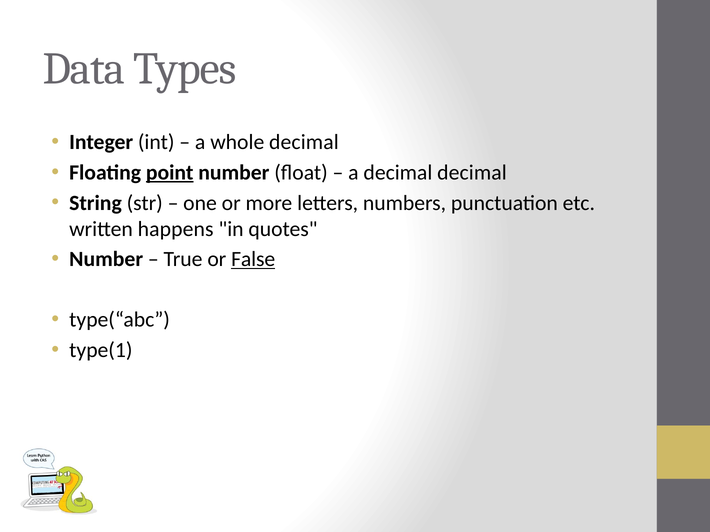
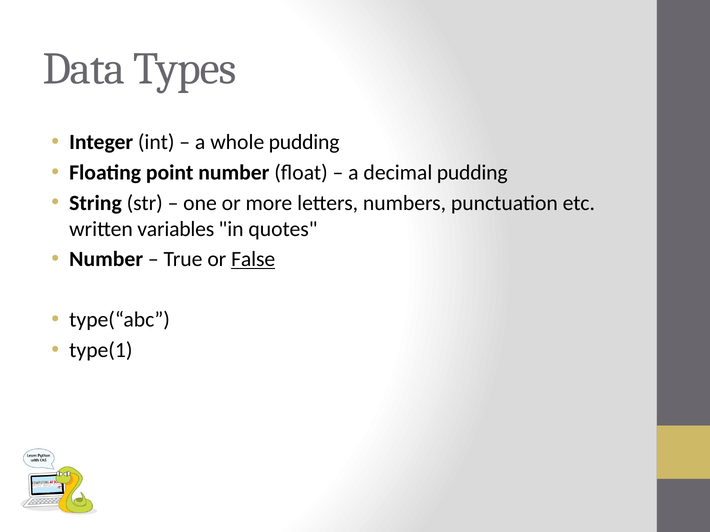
whole decimal: decimal -> pudding
point underline: present -> none
decimal decimal: decimal -> pudding
happens: happens -> variables
